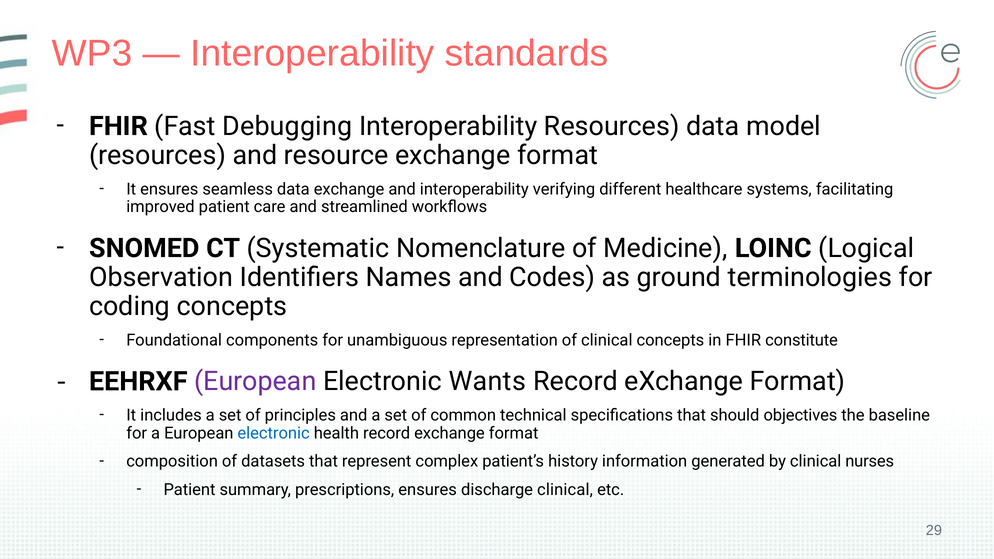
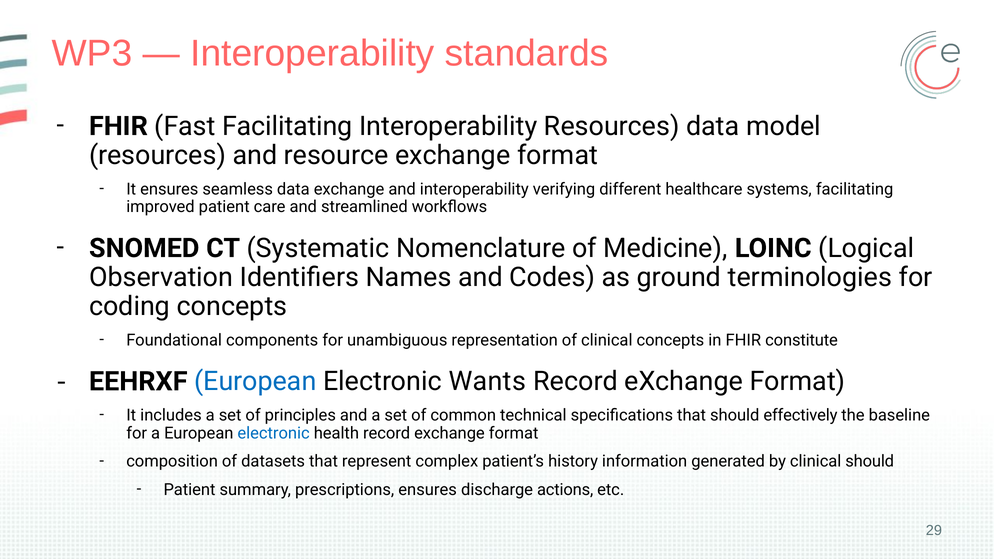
Fast Debugging: Debugging -> Facilitating
European at (255, 382) colour: purple -> blue
objectives: objectives -> effectively
clinical nurses: nurses -> should
discharge clinical: clinical -> actions
